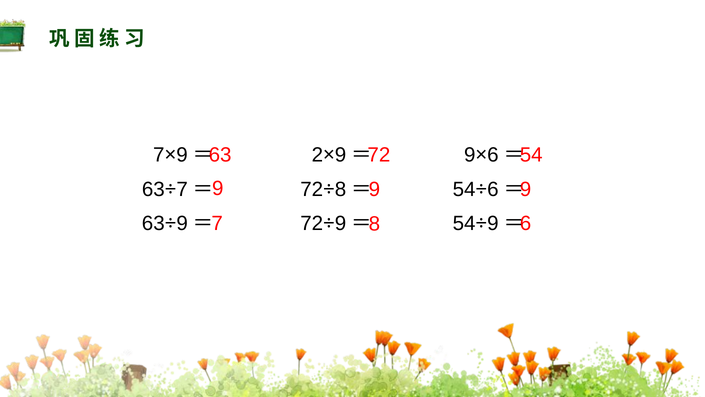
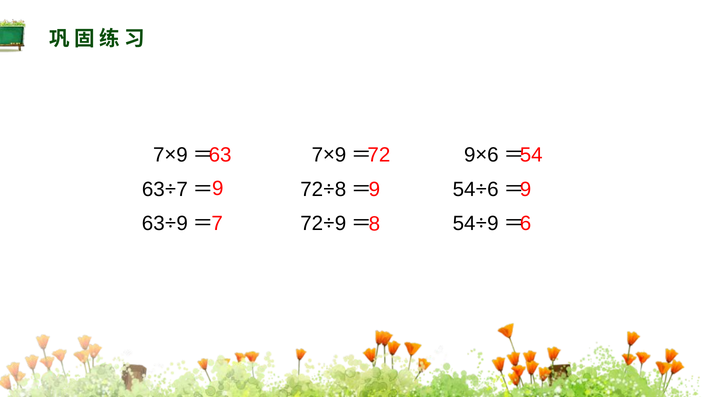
2 at (317, 155): 2 -> 7
